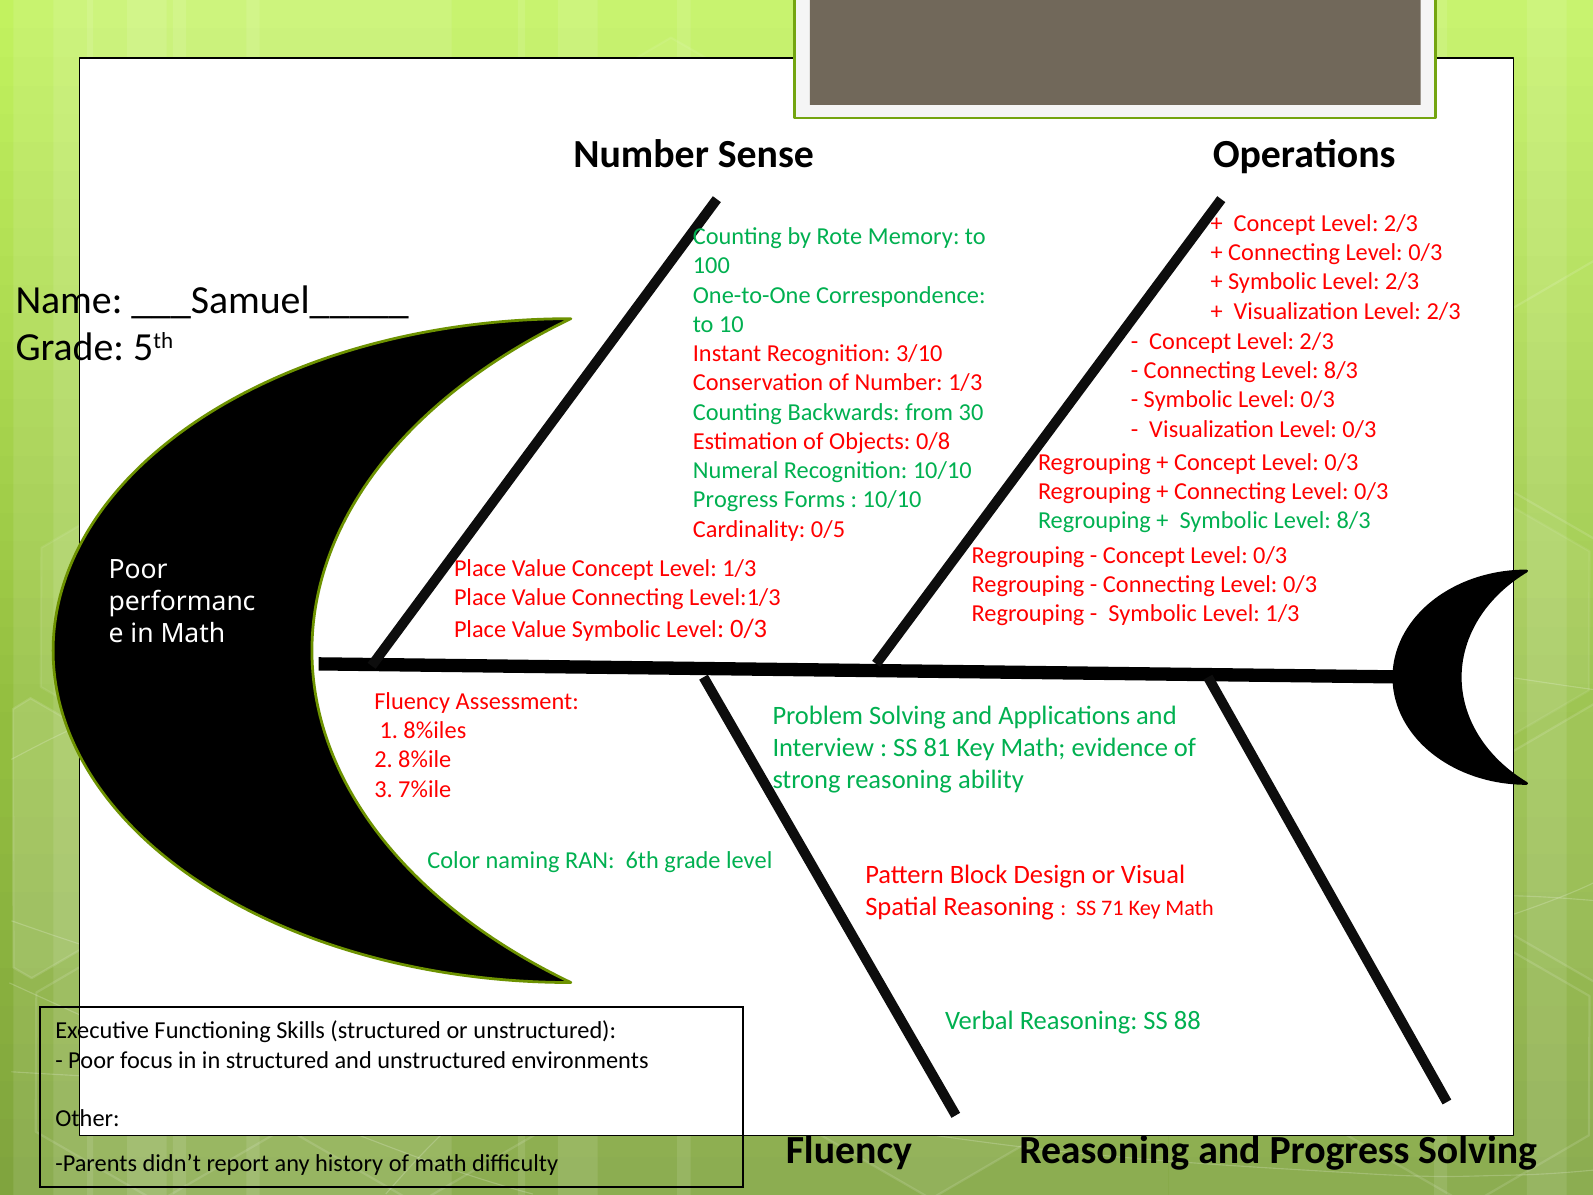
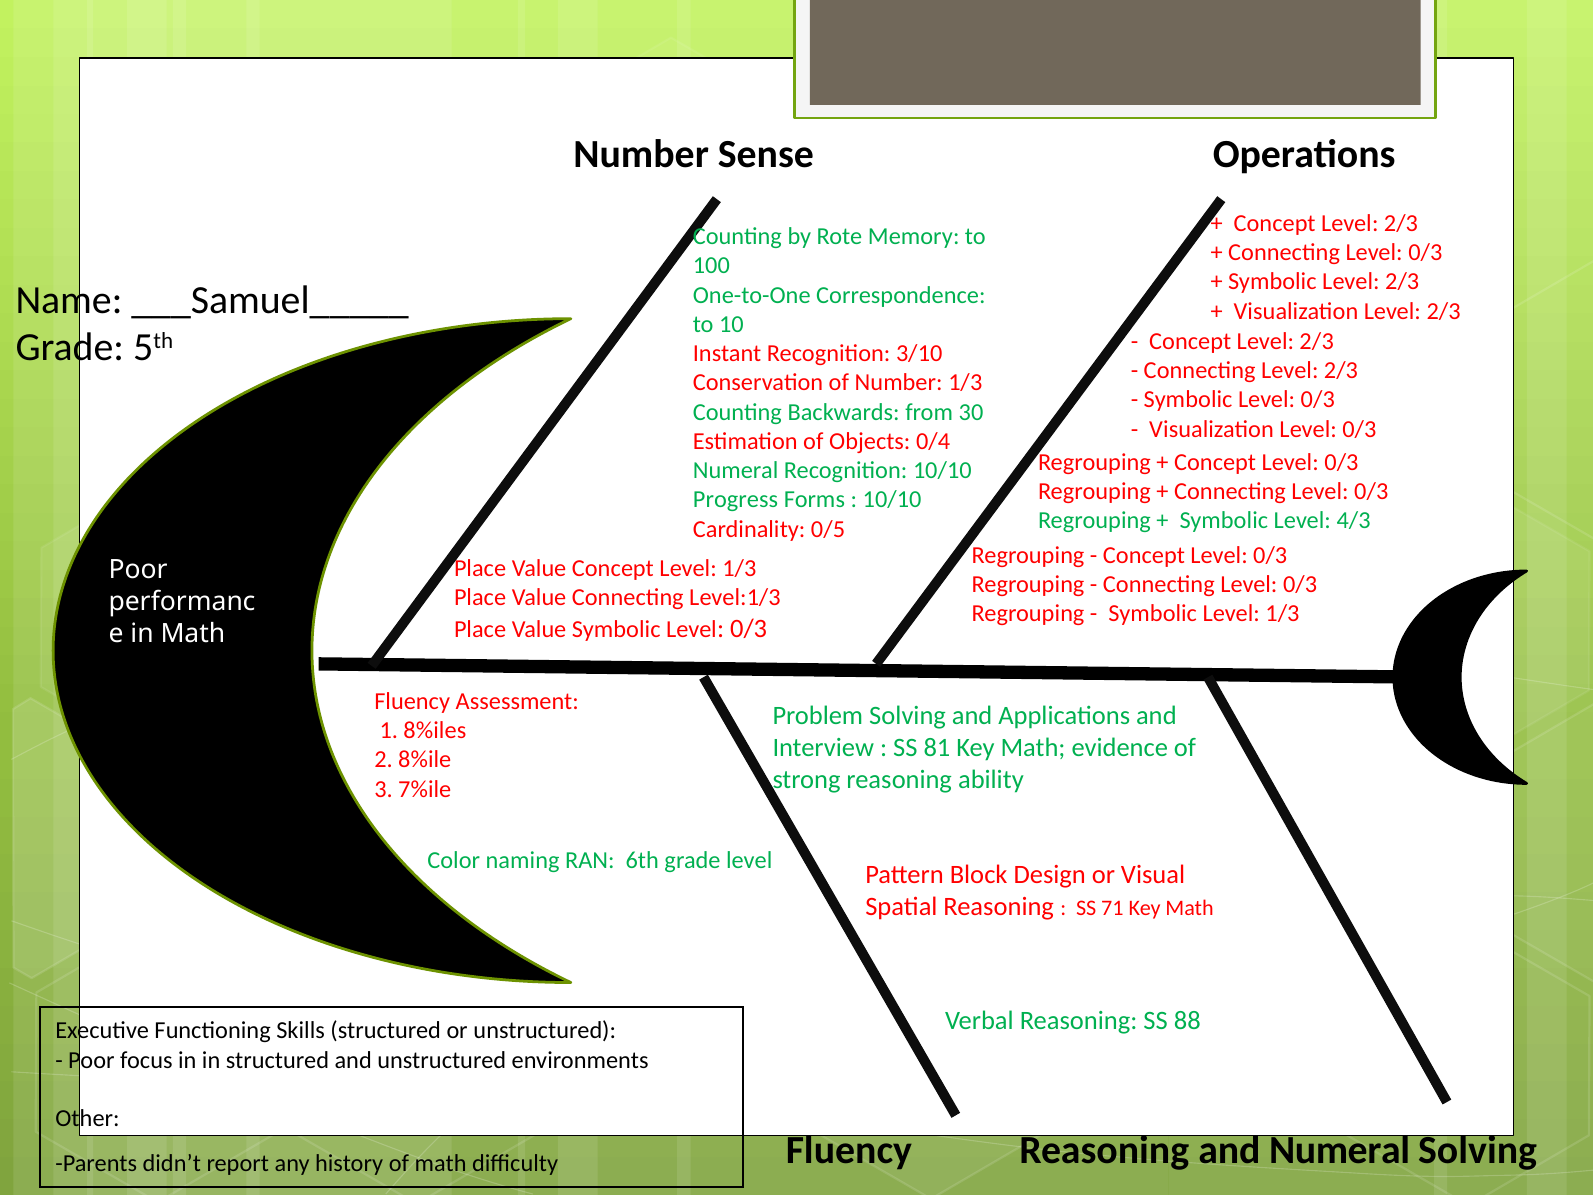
Connecting Level 8/3: 8/3 -> 2/3
0/8: 0/8 -> 0/4
Symbolic Level 8/3: 8/3 -> 4/3
and Progress: Progress -> Numeral
